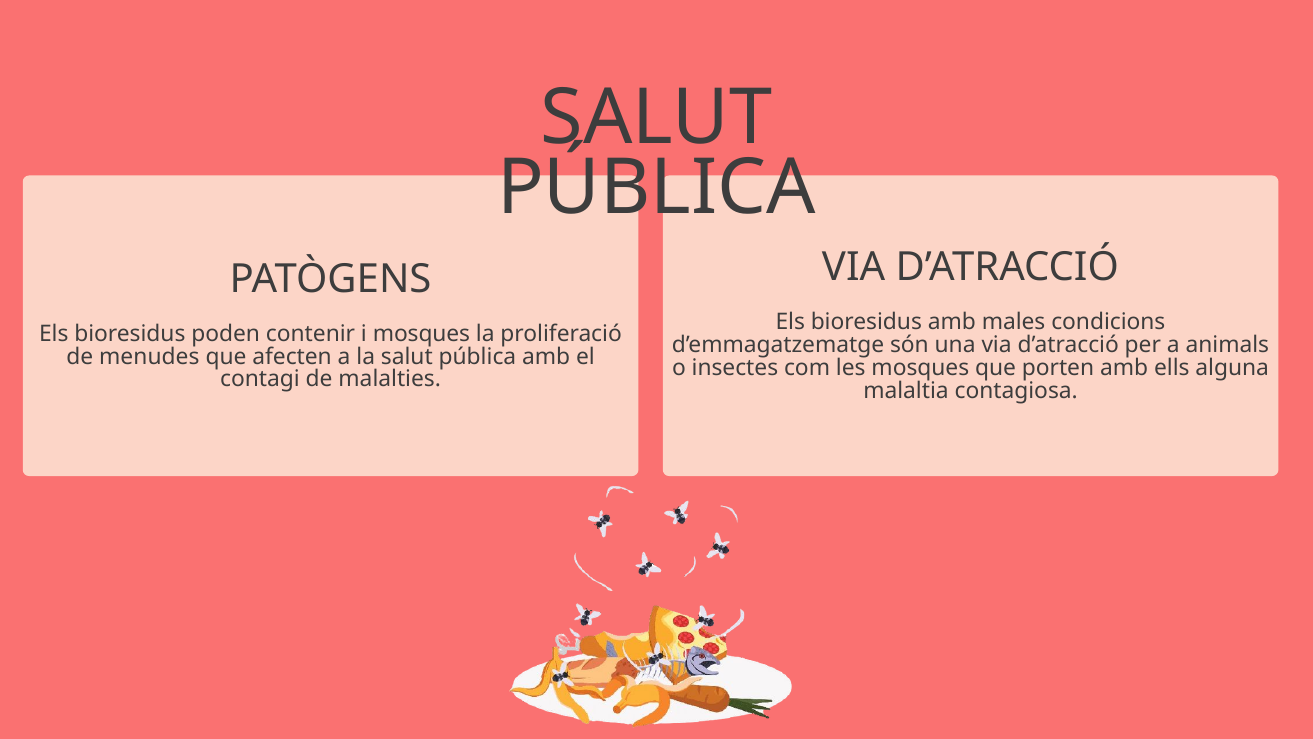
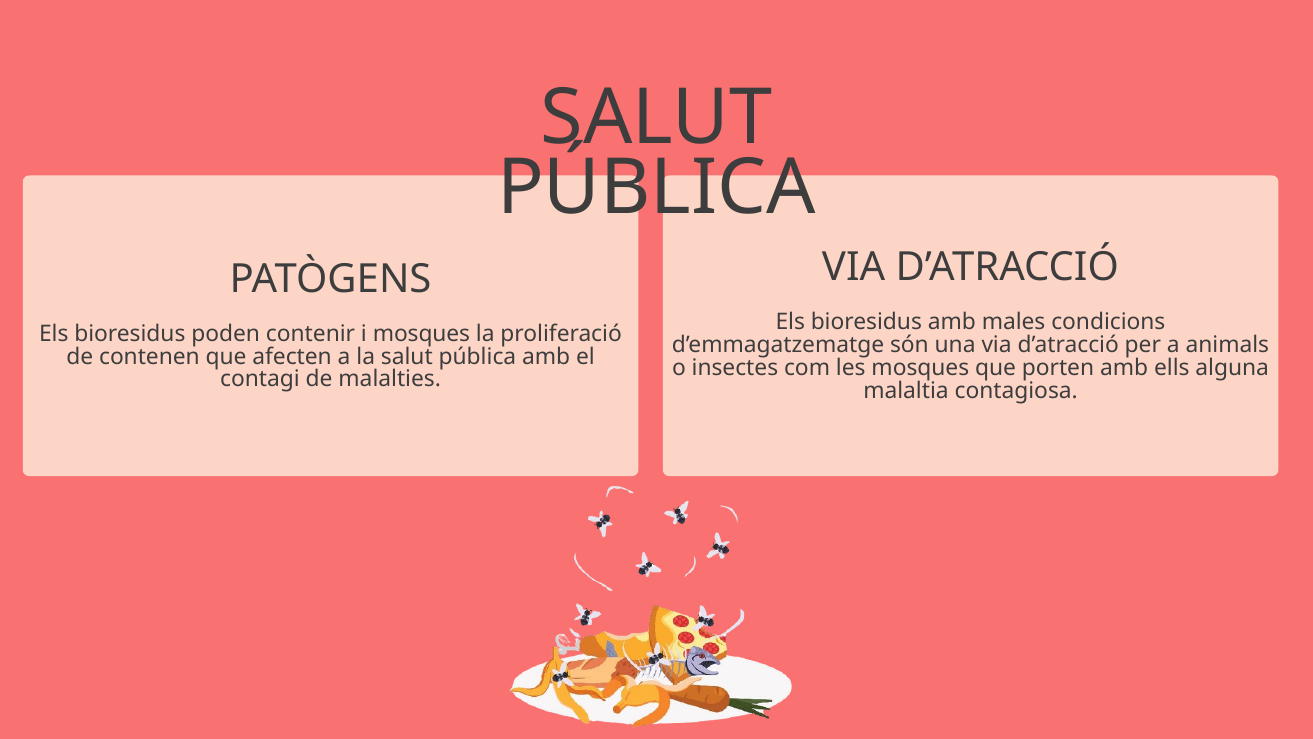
menudes: menudes -> contenen
